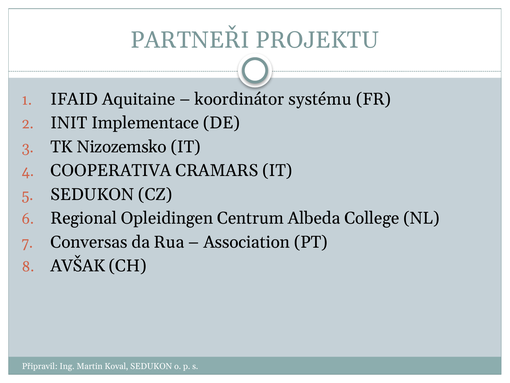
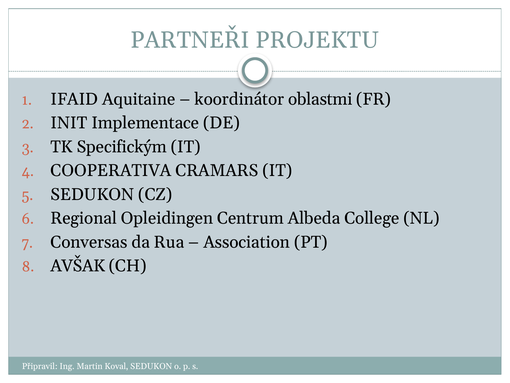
systému: systému -> oblastmi
Nizozemsko: Nizozemsko -> Specifickým
